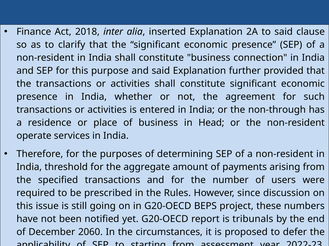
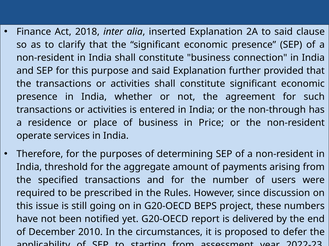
Head: Head -> Price
tribunals: tribunals -> delivered
2060: 2060 -> 2010
